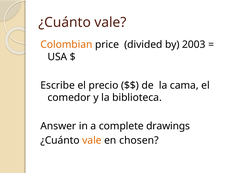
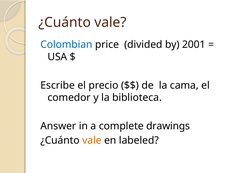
Colombian colour: orange -> blue
2003: 2003 -> 2001
chosen: chosen -> labeled
